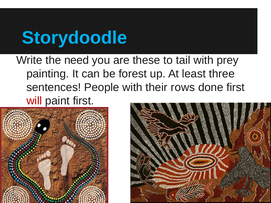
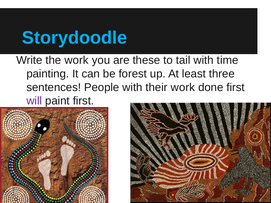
the need: need -> work
prey: prey -> time
their rows: rows -> work
will colour: red -> purple
